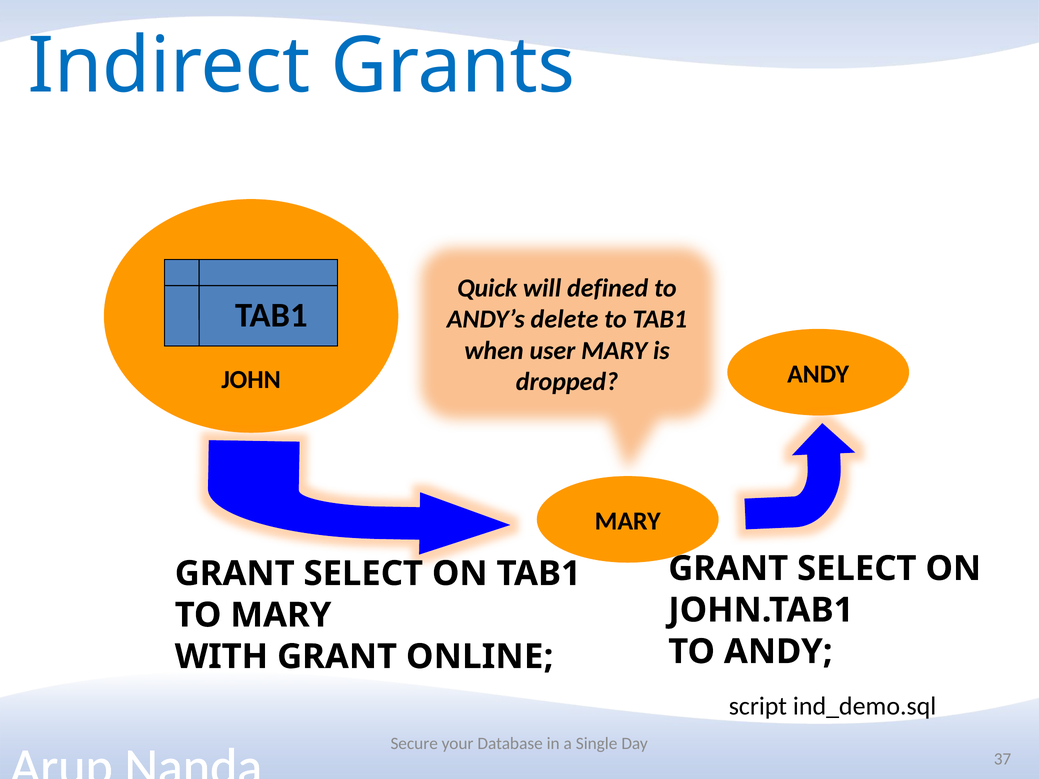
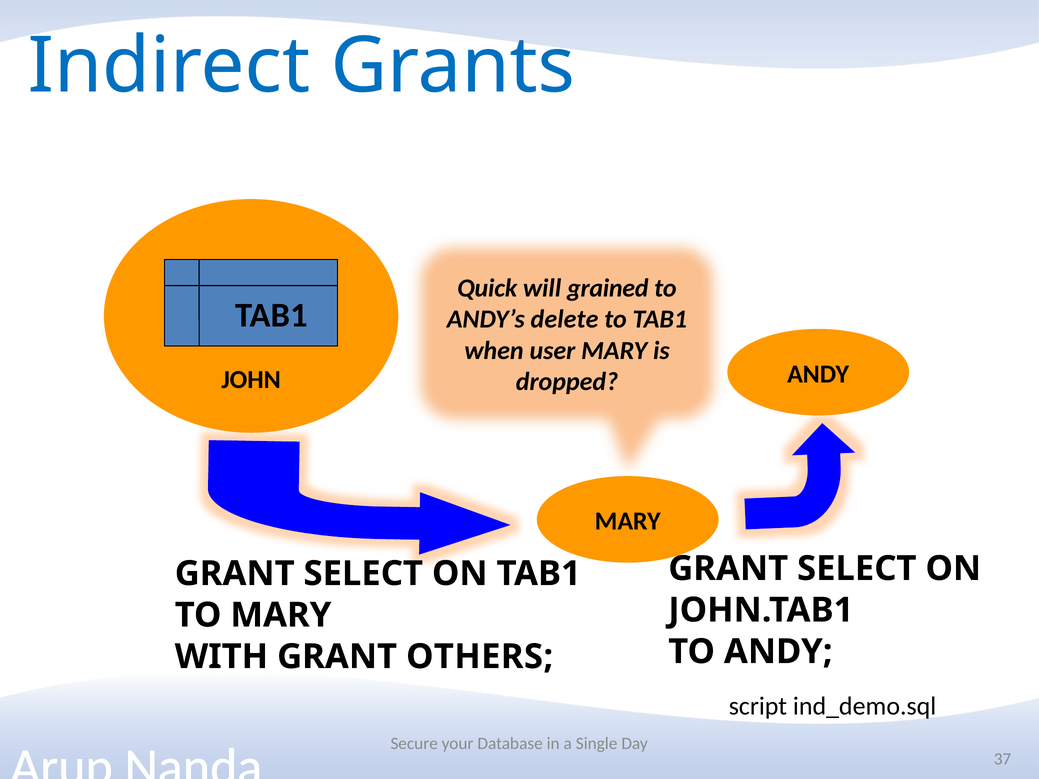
defined: defined -> grained
ONLINE: ONLINE -> OTHERS
